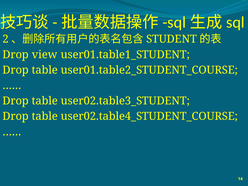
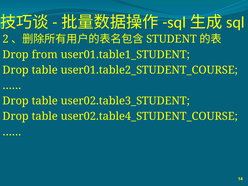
view: view -> from
